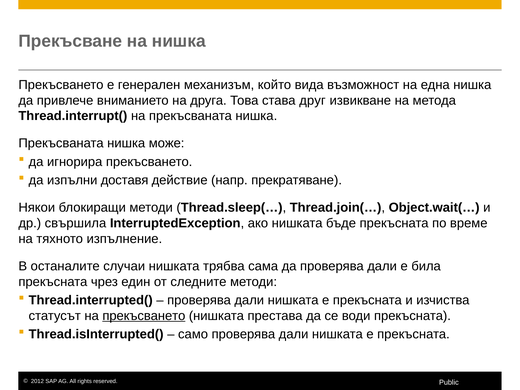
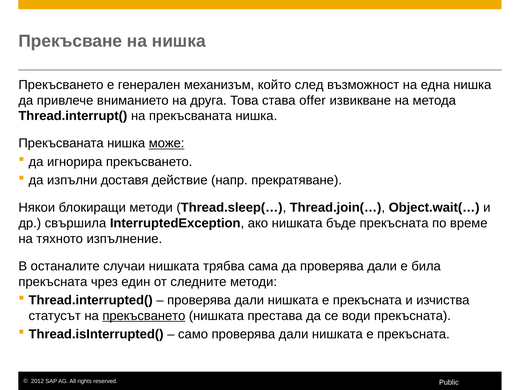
вида: вида -> след
друг: друг -> offer
може underline: none -> present
